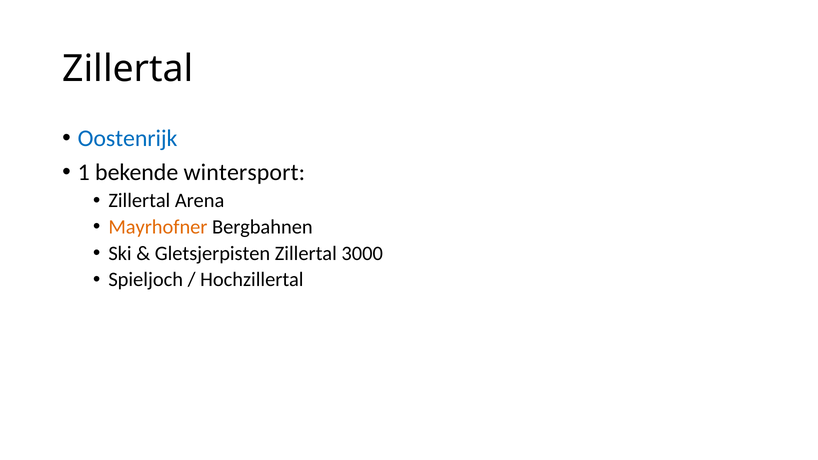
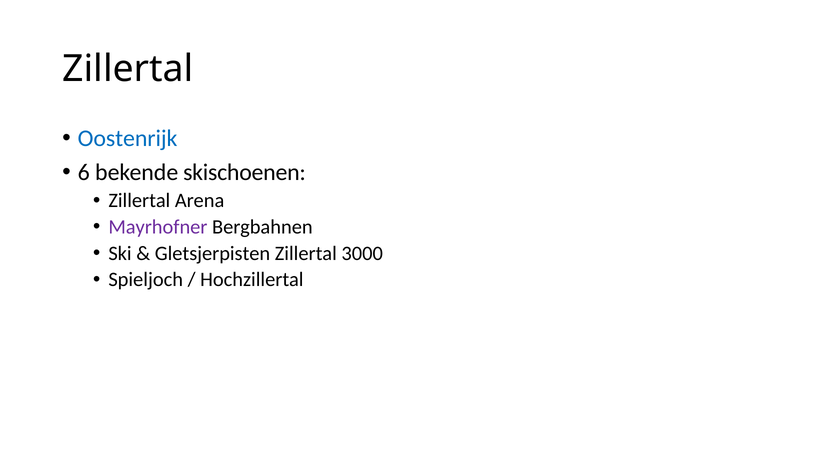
1: 1 -> 6
wintersport: wintersport -> skischoenen
Mayrhofner colour: orange -> purple
